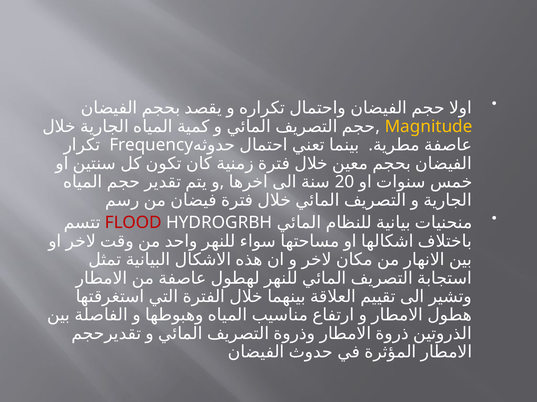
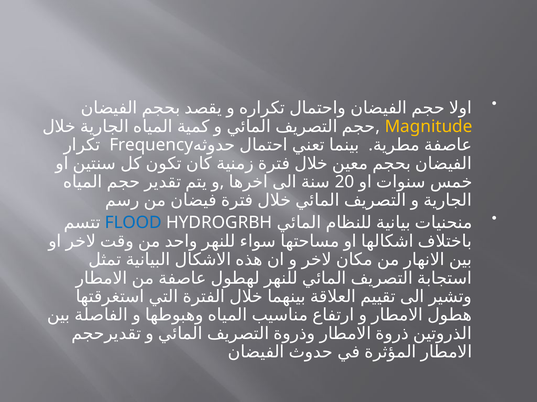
FLOOD colour: red -> blue
